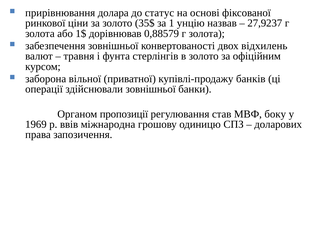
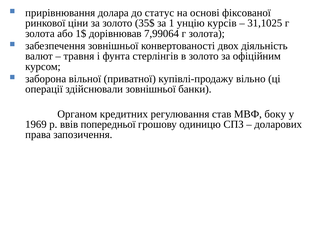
назвав: назвав -> курсів
27,9237: 27,9237 -> 31,1025
0,88579: 0,88579 -> 7,99064
відхилень: відхилень -> діяльність
банків: банків -> вільно
пропозиції: пропозиції -> кредитних
міжнародна: міжнародна -> попередньої
